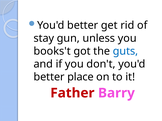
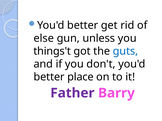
stay: stay -> else
books't: books't -> things't
Father colour: red -> purple
